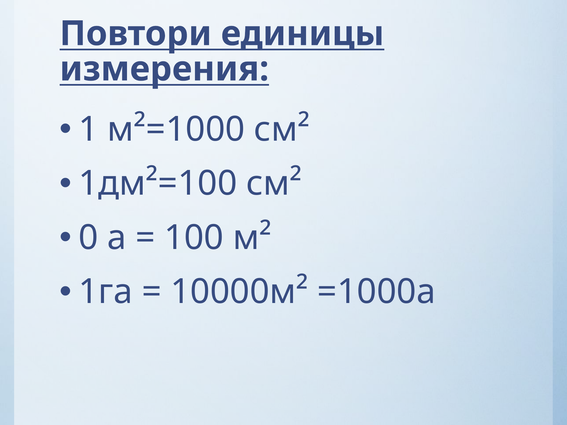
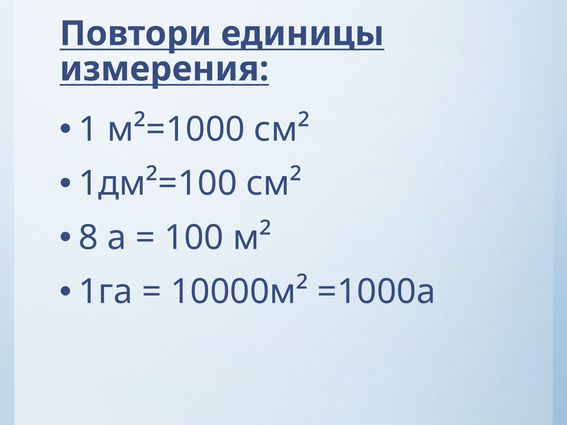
0: 0 -> 8
